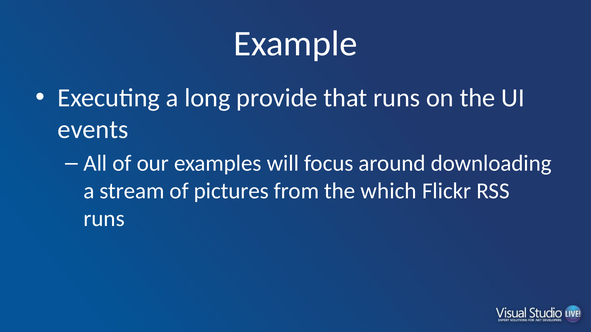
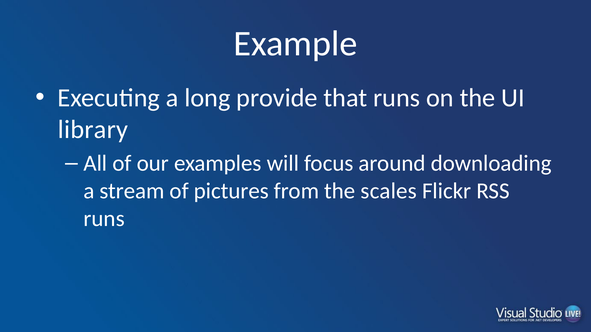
events: events -> library
which: which -> scales
